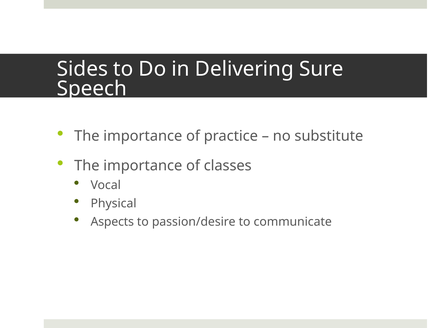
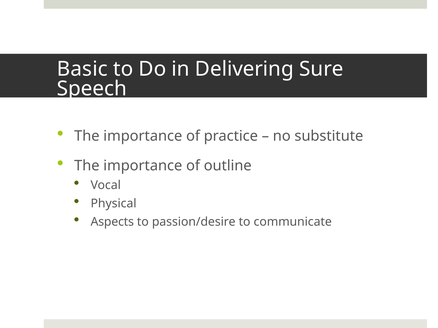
Sides: Sides -> Basic
classes: classes -> outline
